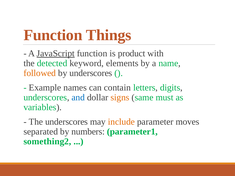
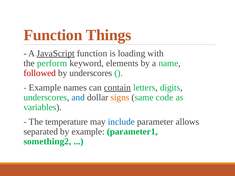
product: product -> loading
detected: detected -> perform
followed colour: orange -> red
contain underline: none -> present
must: must -> code
The underscores: underscores -> temperature
include colour: orange -> blue
moves: moves -> allows
by numbers: numbers -> example
